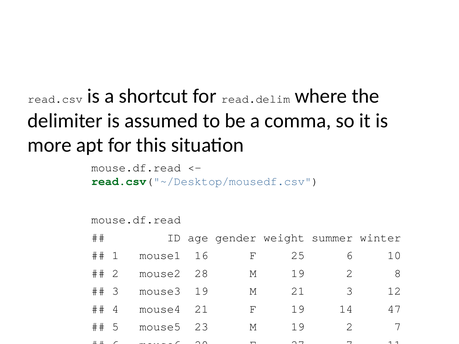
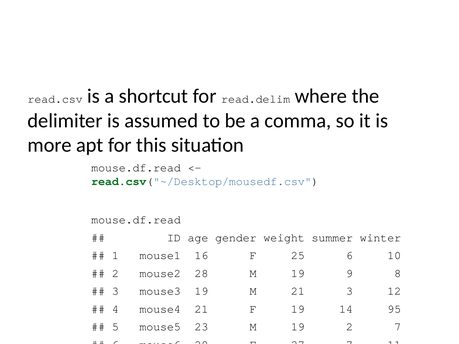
28 M 19 2: 2 -> 9
47: 47 -> 95
